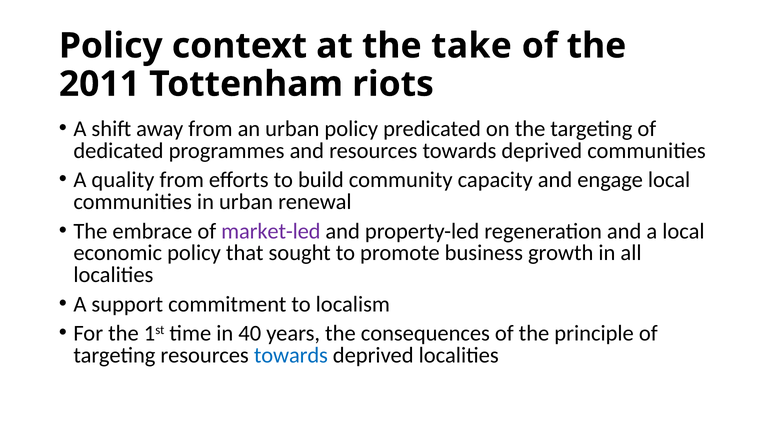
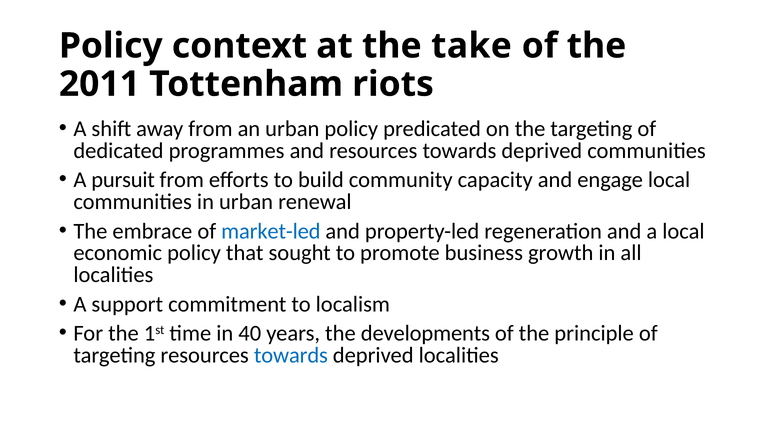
quality: quality -> pursuit
market-led colour: purple -> blue
consequences: consequences -> developments
